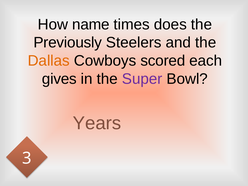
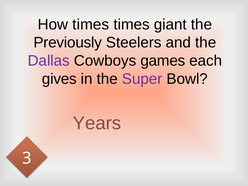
How name: name -> times
does: does -> giant
Dallas colour: orange -> purple
scored: scored -> games
